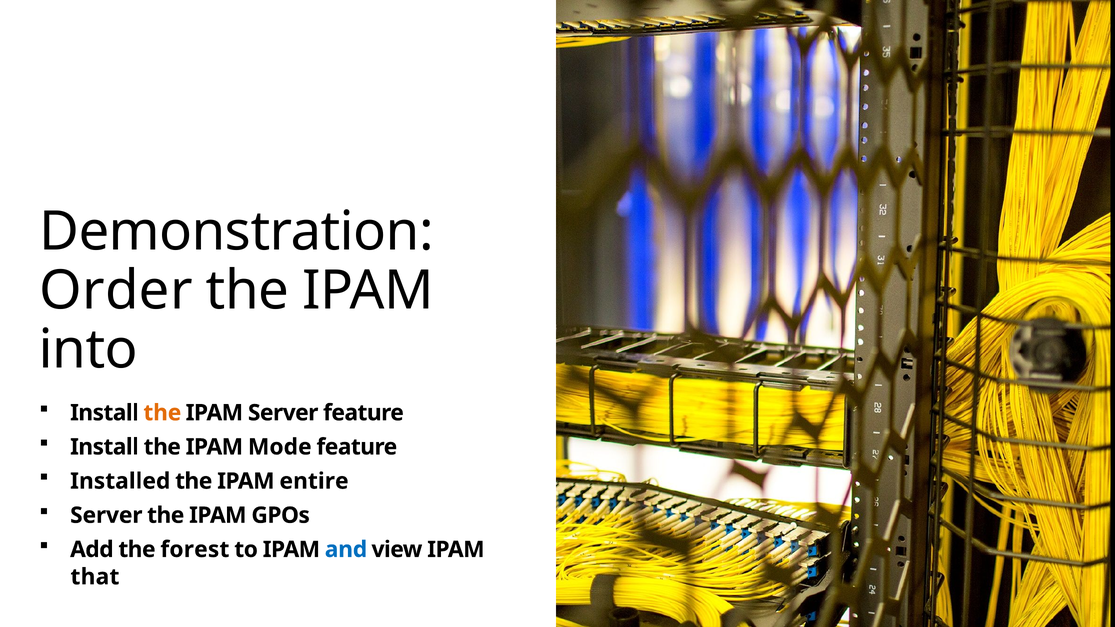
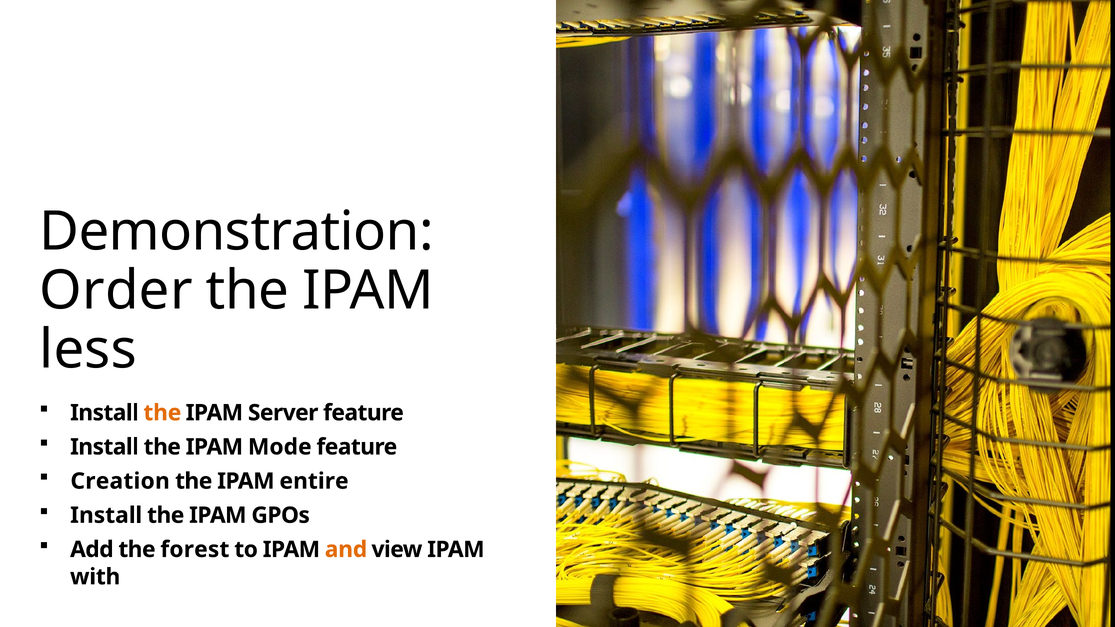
into: into -> less
Installed: Installed -> Creation
Server at (106, 515): Server -> Install
and colour: blue -> orange
that: that -> with
